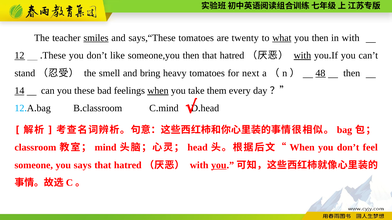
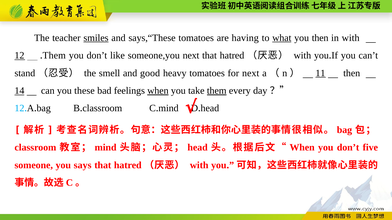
twenty: twenty -> having
These at (54, 56): These -> Them
someone,you then: then -> next
with at (302, 56) underline: present -> none
bring: bring -> good
48: 48 -> 11
them at (217, 91) underline: none -> present
feel: feel -> five
you at (219, 166) underline: present -> none
